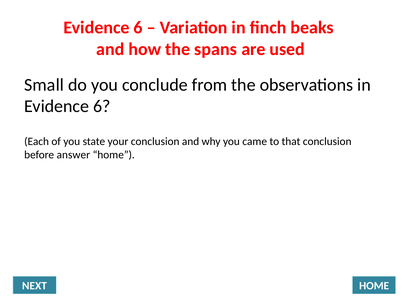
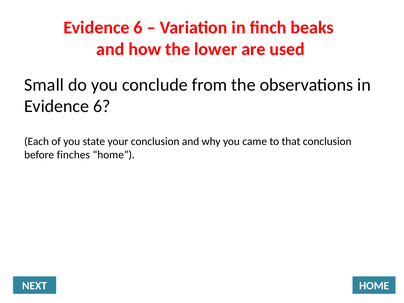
spans: spans -> lower
answer: answer -> finches
